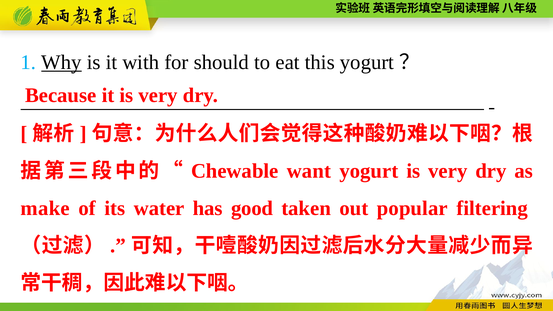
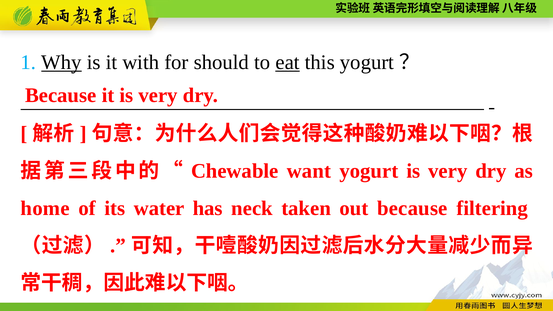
eat underline: none -> present
make: make -> home
good: good -> neck
out popular: popular -> because
